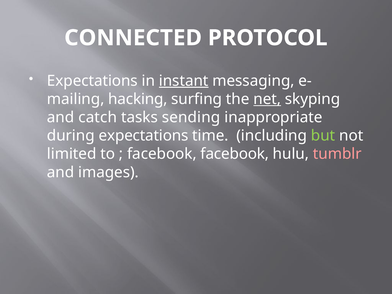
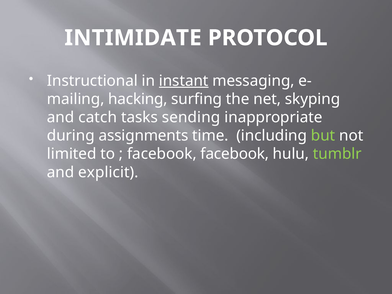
CONNECTED: CONNECTED -> INTIMIDATE
Expectations at (92, 81): Expectations -> Instructional
net underline: present -> none
during expectations: expectations -> assignments
tumblr colour: pink -> light green
images: images -> explicit
